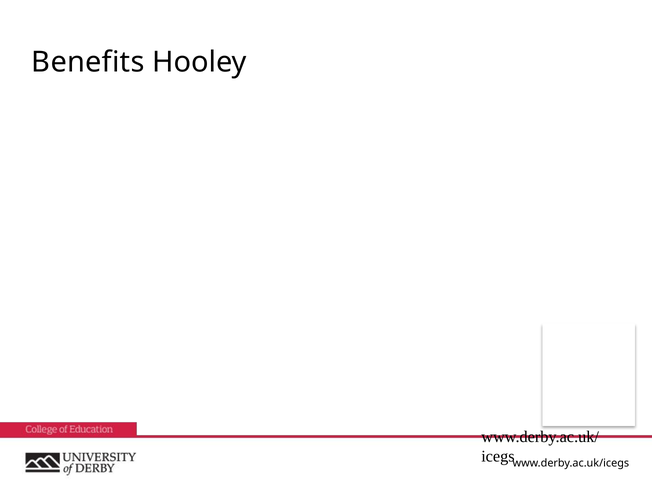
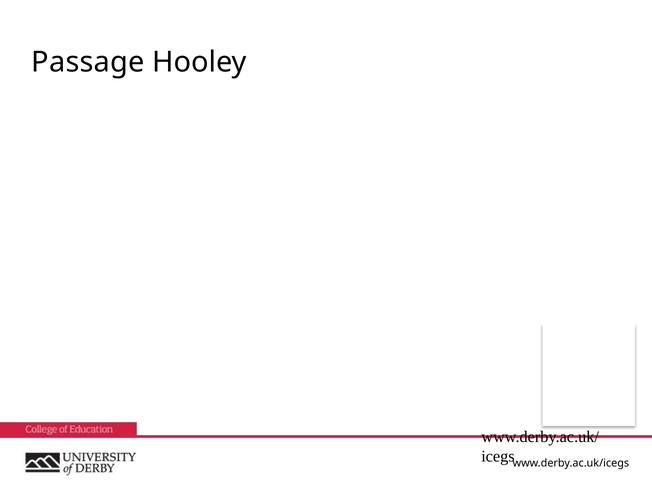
Benefits: Benefits -> Passage
